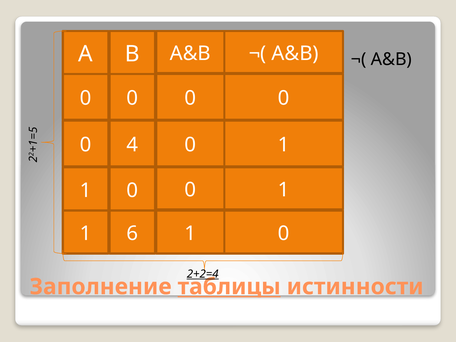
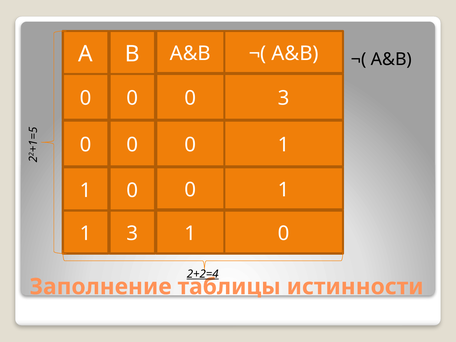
0 at (284, 98): 0 -> 3
4 at (132, 145): 4 -> 0
1 6: 6 -> 3
таблицы underline: present -> none
